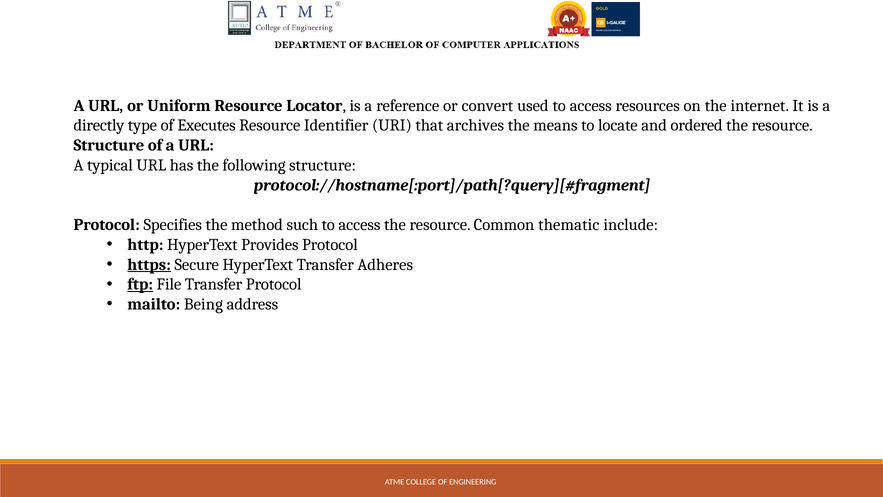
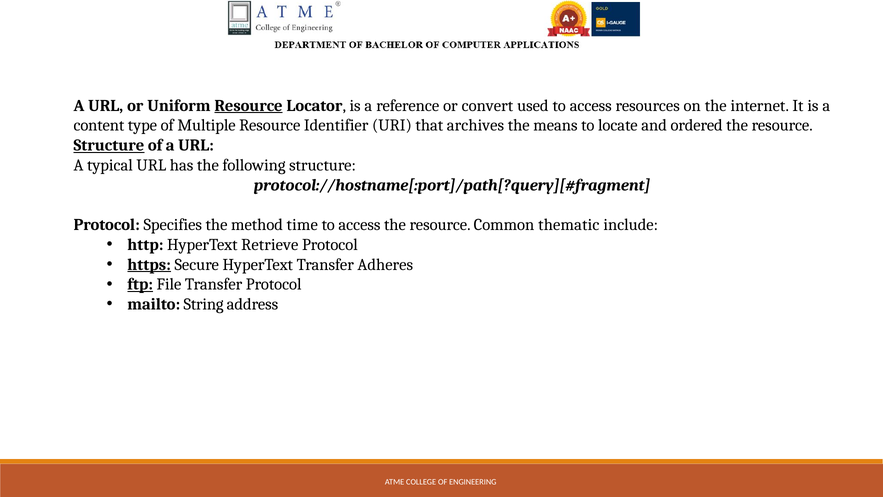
Resource at (249, 106) underline: none -> present
directly: directly -> content
Executes: Executes -> Multiple
Structure at (109, 145) underline: none -> present
such: such -> time
Provides: Provides -> Retrieve
Being: Being -> String
